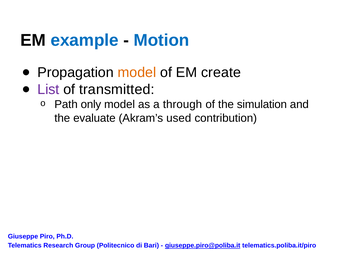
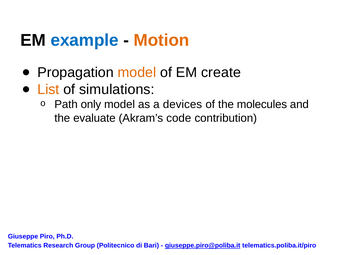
Motion colour: blue -> orange
List colour: purple -> orange
transmitted: transmitted -> simulations
through: through -> devices
simulation: simulation -> molecules
used: used -> code
